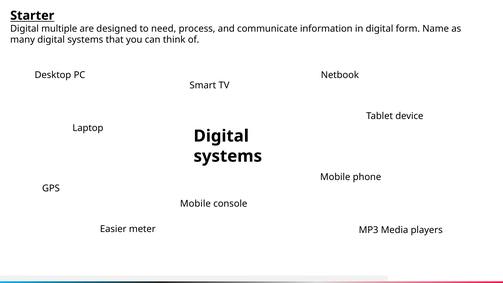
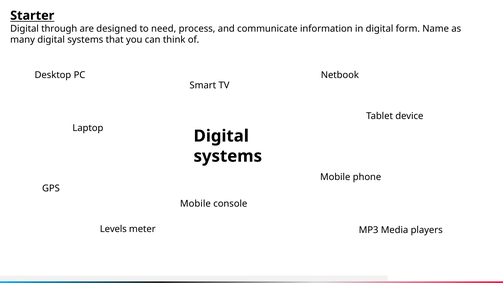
multiple: multiple -> through
Easier: Easier -> Levels
